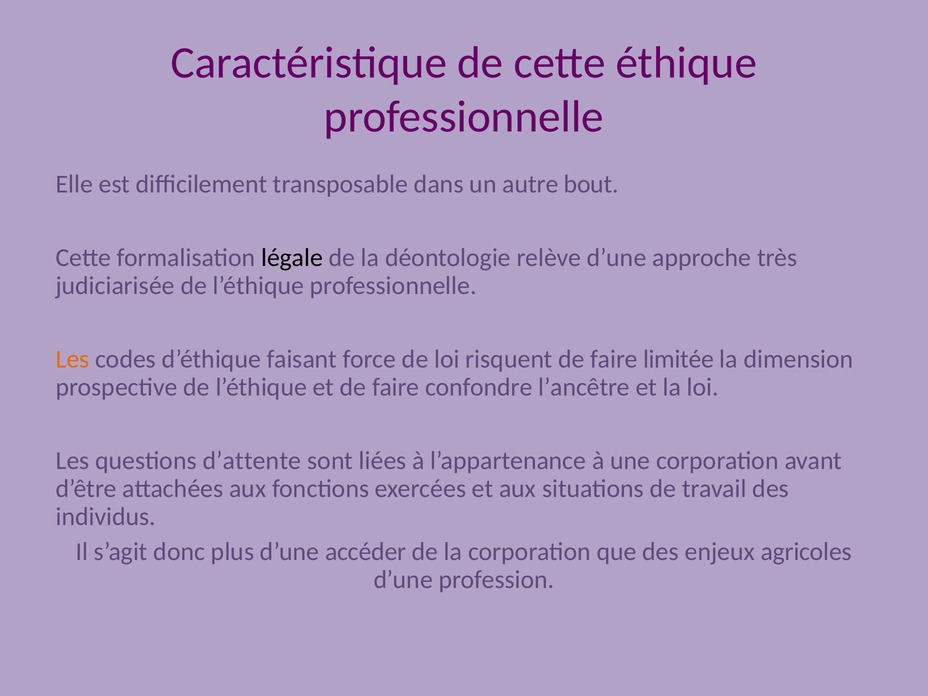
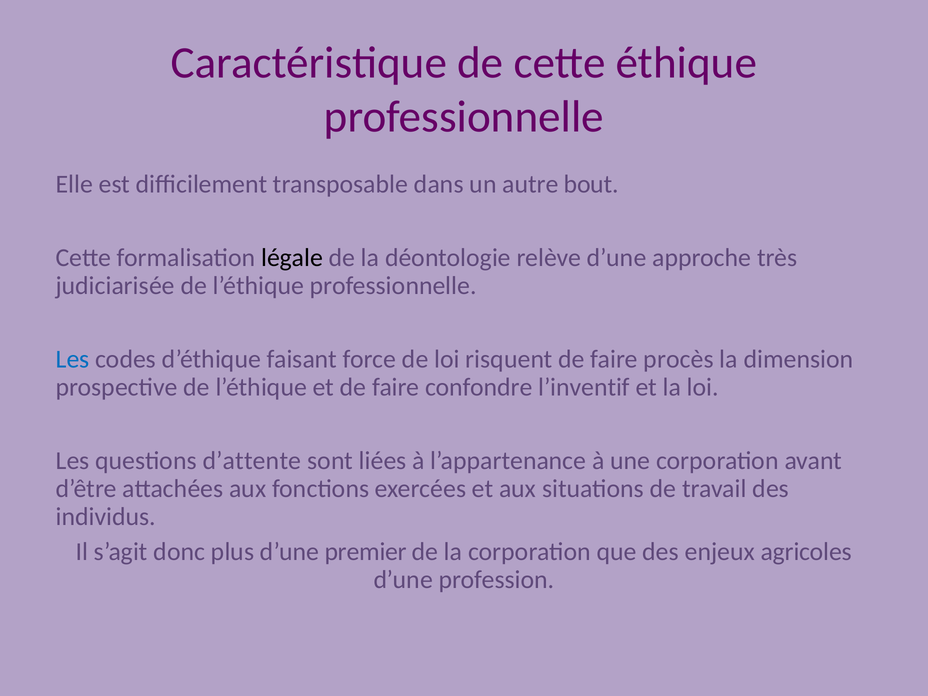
Les at (73, 359) colour: orange -> blue
limitée: limitée -> procès
l’ancêtre: l’ancêtre -> l’inventif
accéder: accéder -> premier
